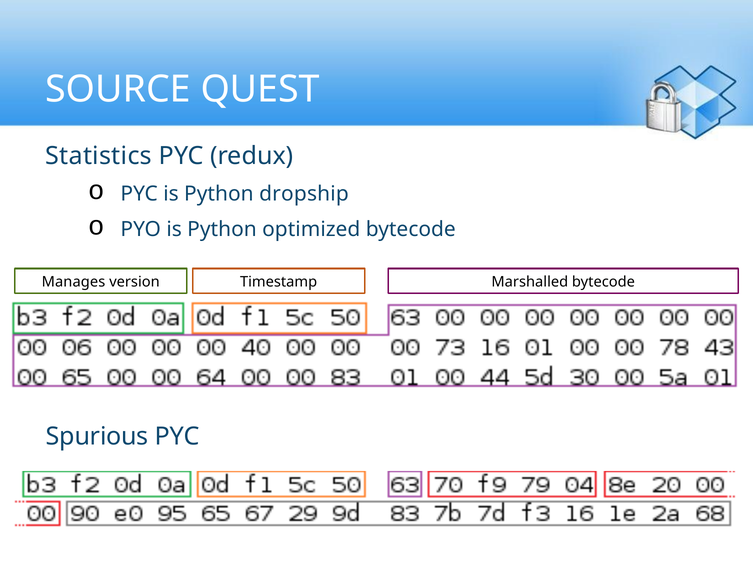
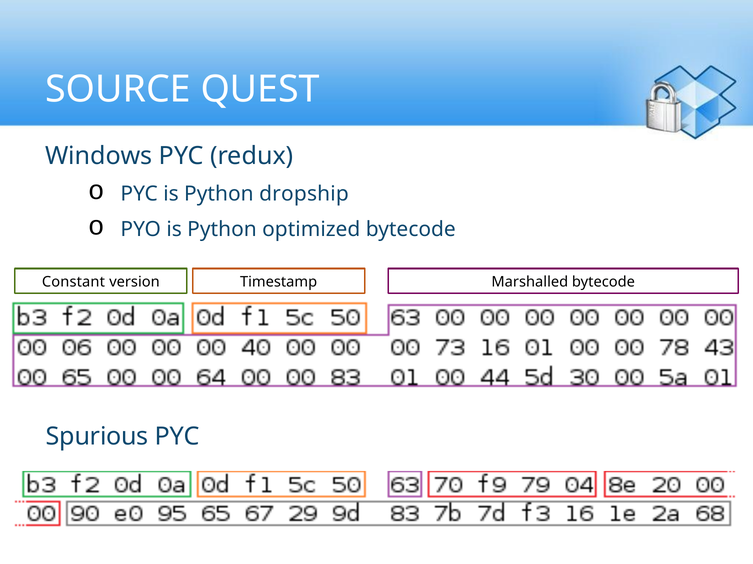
Statistics: Statistics -> Windows
Manages: Manages -> Constant
